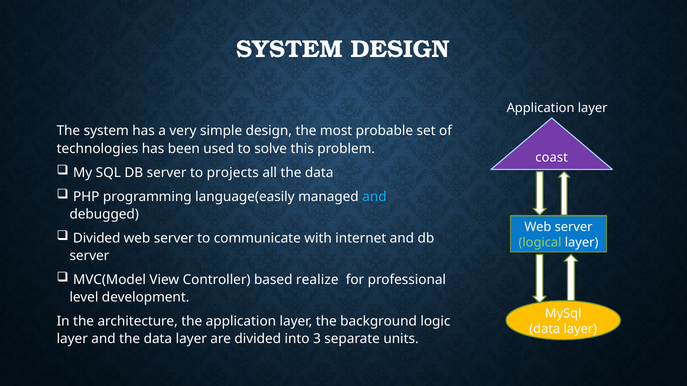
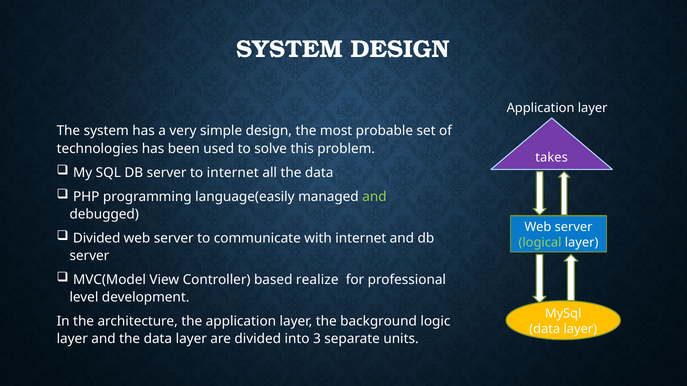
coast: coast -> takes
to projects: projects -> internet
and at (374, 197) colour: light blue -> light green
